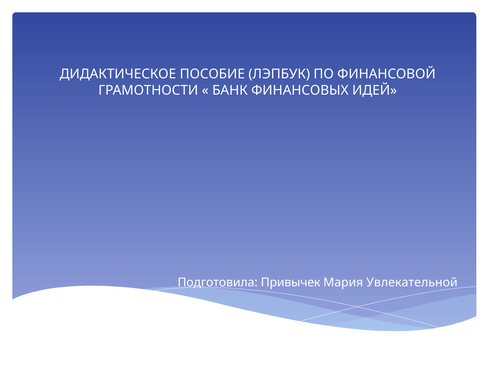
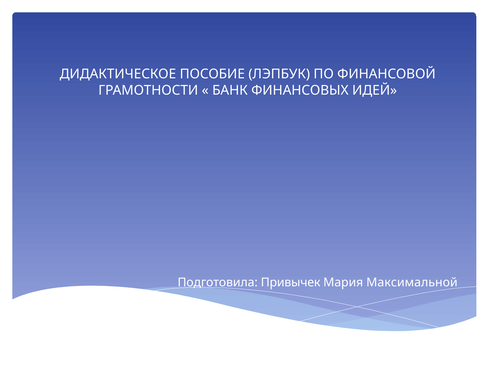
Увлекательной: Увлекательной -> Максимальной
